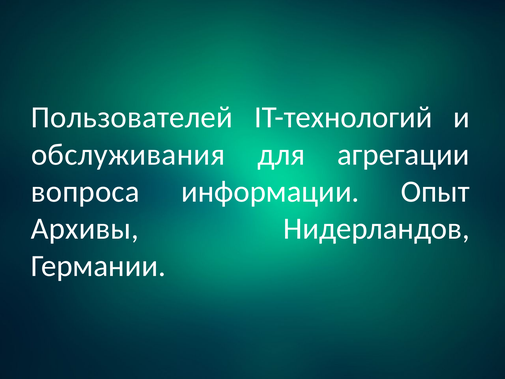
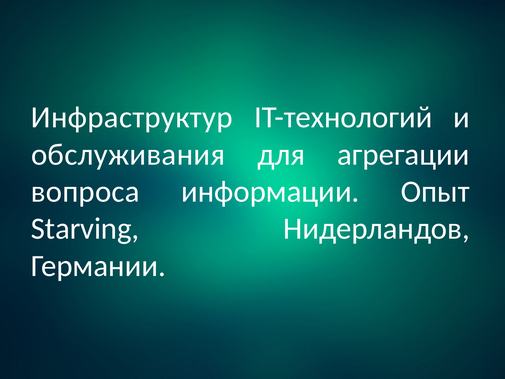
Пользователей: Пользователей -> Инфраструктур
Архивы: Архивы -> Starving
